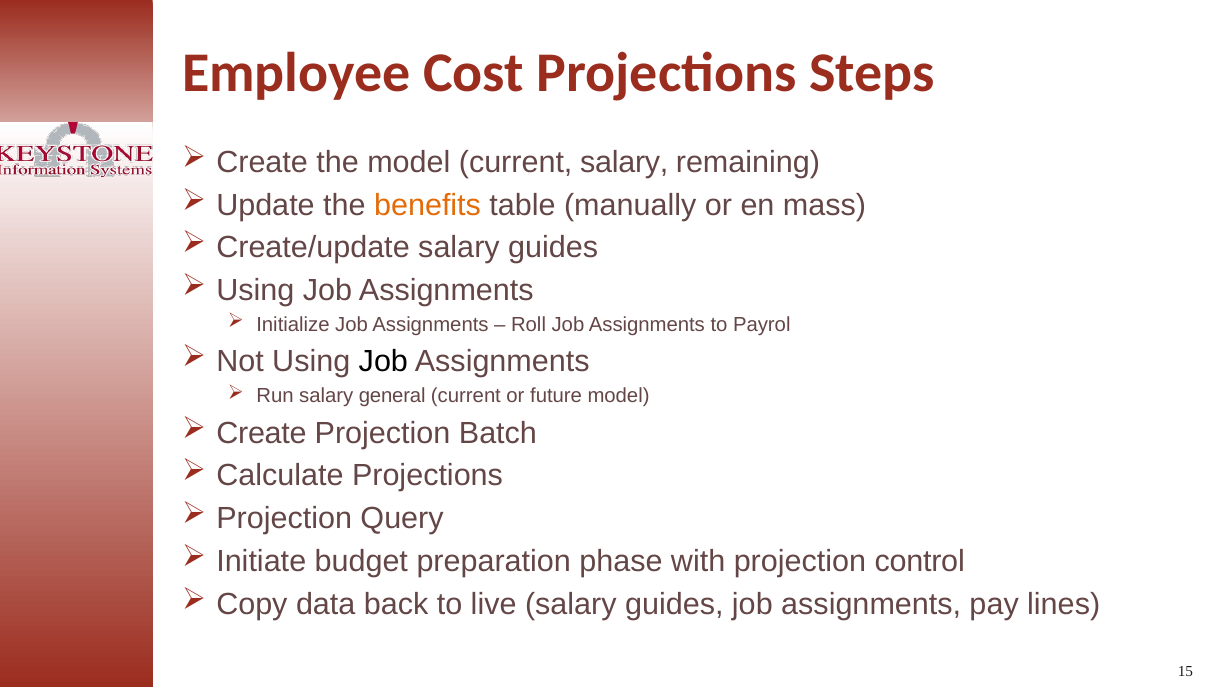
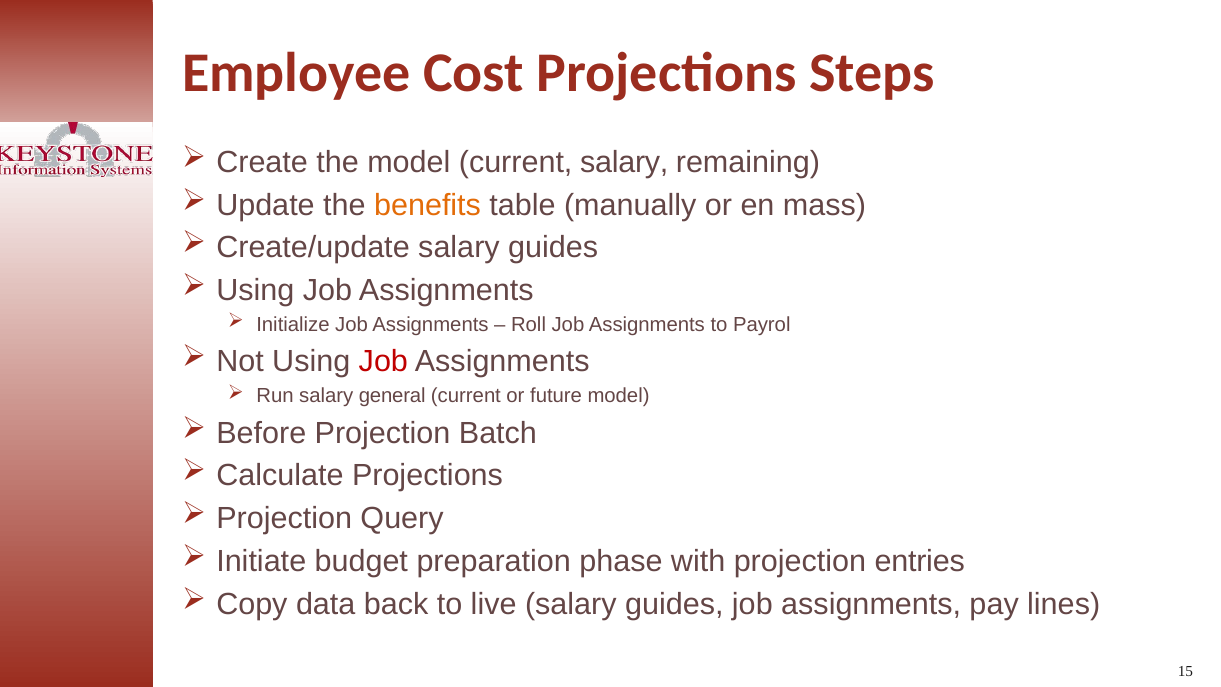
Job at (383, 362) colour: black -> red
Create at (261, 433): Create -> Before
control: control -> entries
